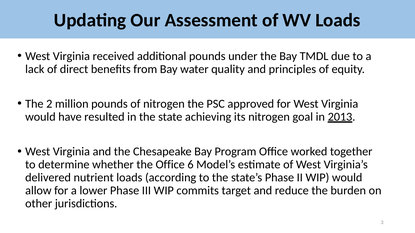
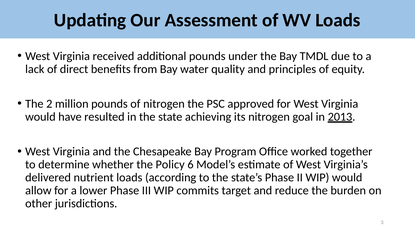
the Office: Office -> Policy
